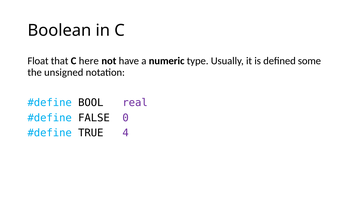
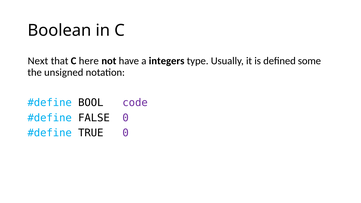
Float: Float -> Next
numeric: numeric -> integers
real: real -> code
TRUE 4: 4 -> 0
